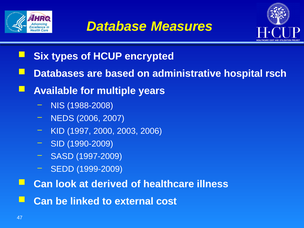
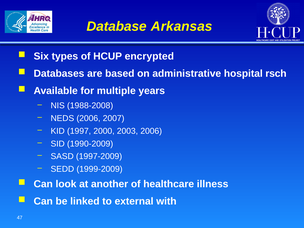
Measures: Measures -> Arkansas
derived: derived -> another
cost: cost -> with
